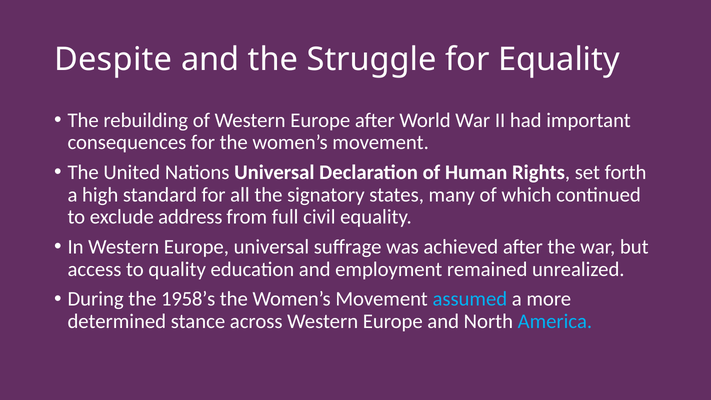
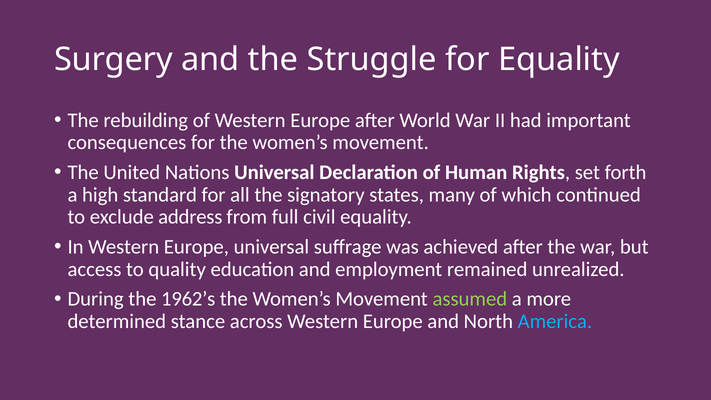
Despite: Despite -> Surgery
1958’s: 1958’s -> 1962’s
assumed colour: light blue -> light green
